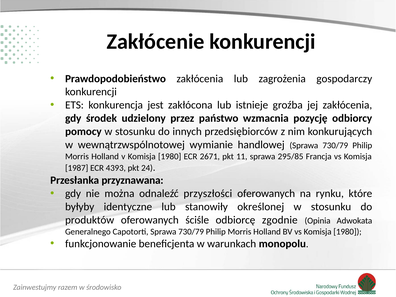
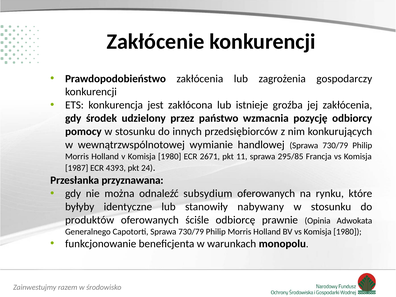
przyszłości: przyszłości -> subsydium
określonej: określonej -> nabywany
zgodnie: zgodnie -> prawnie
